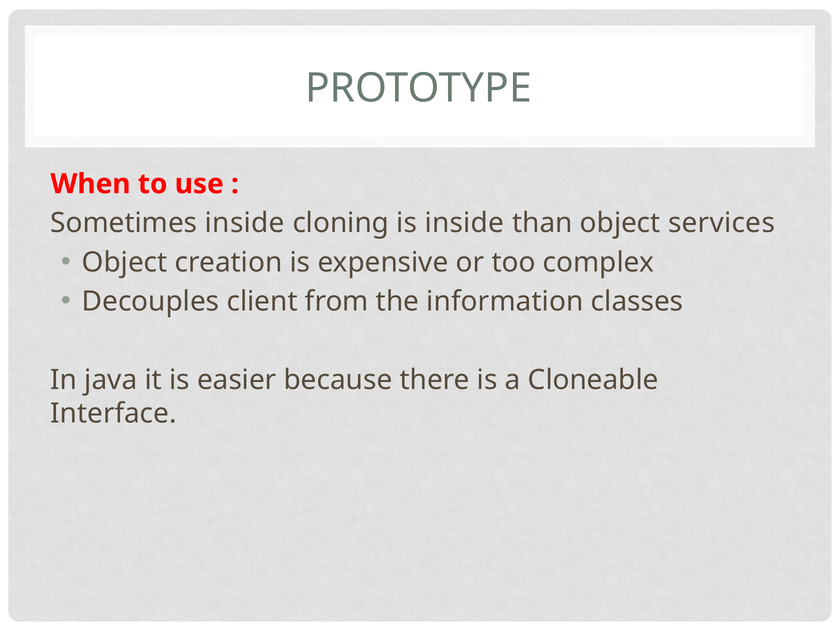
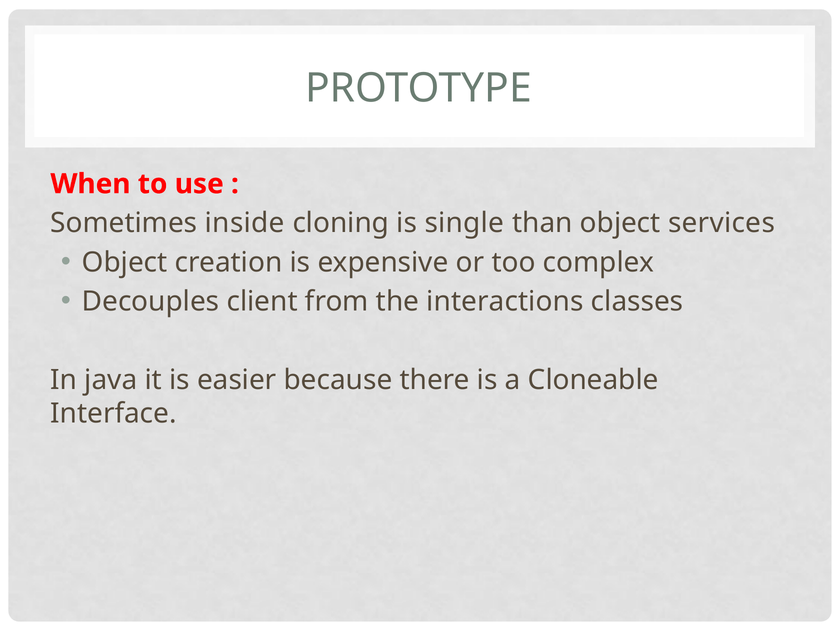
is inside: inside -> single
information: information -> interactions
